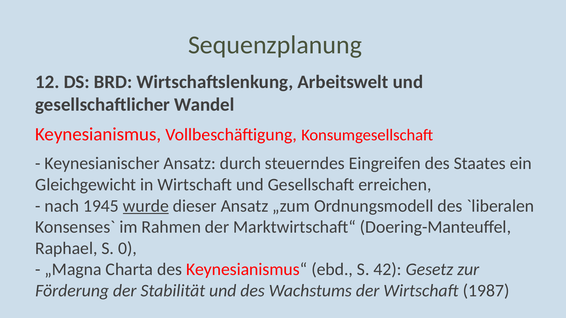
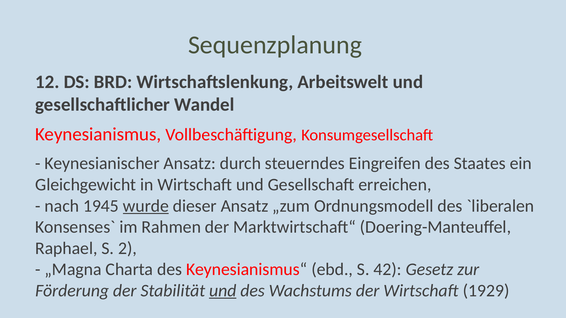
0: 0 -> 2
und at (223, 291) underline: none -> present
1987: 1987 -> 1929
